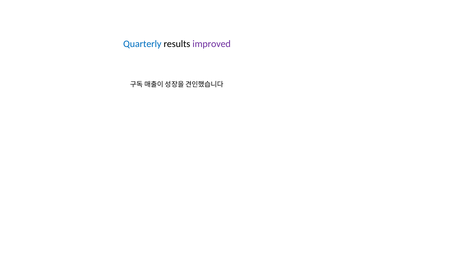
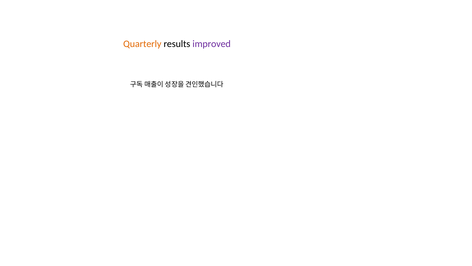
Quarterly colour: blue -> orange
